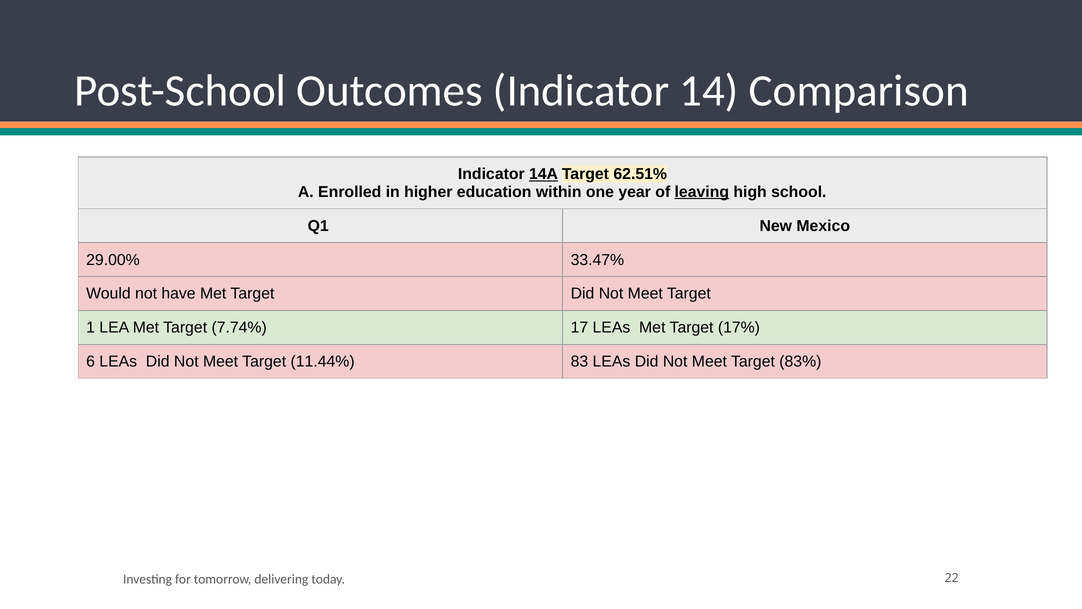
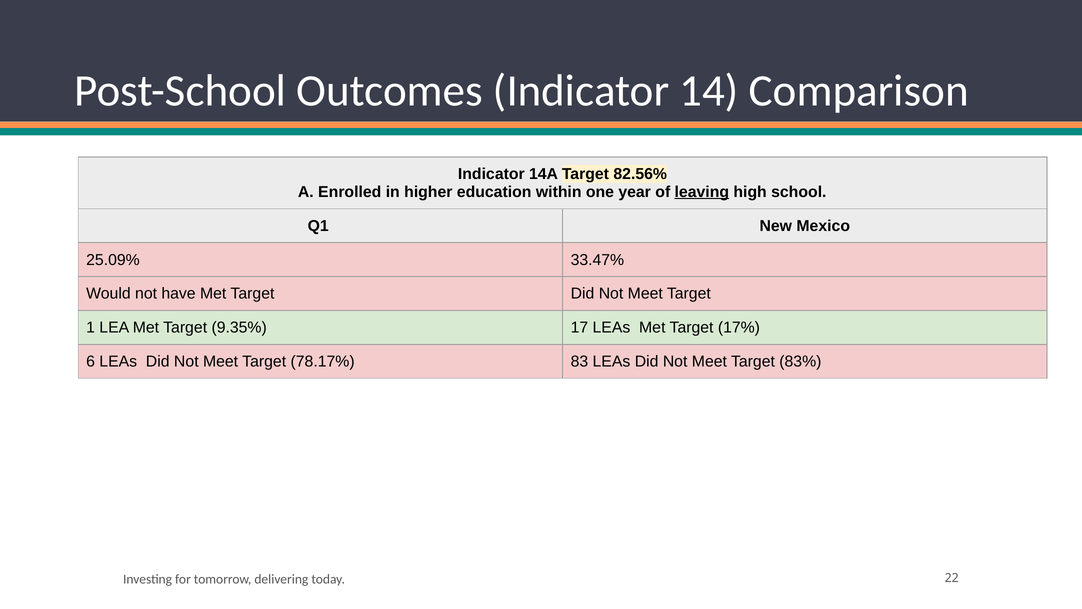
14A underline: present -> none
62.51%: 62.51% -> 82.56%
29.00%: 29.00% -> 25.09%
7.74%: 7.74% -> 9.35%
11.44%: 11.44% -> 78.17%
